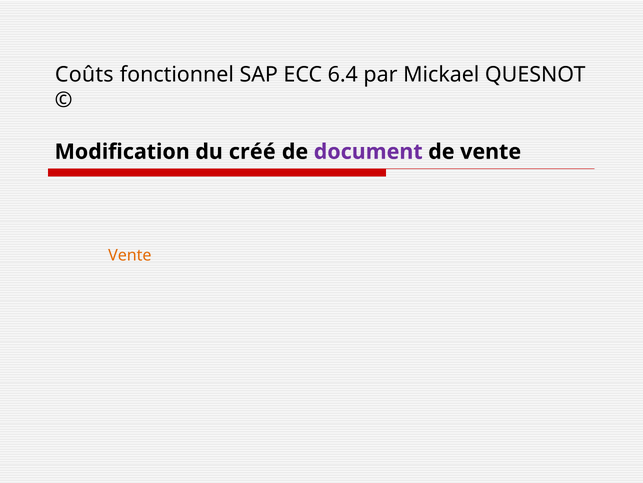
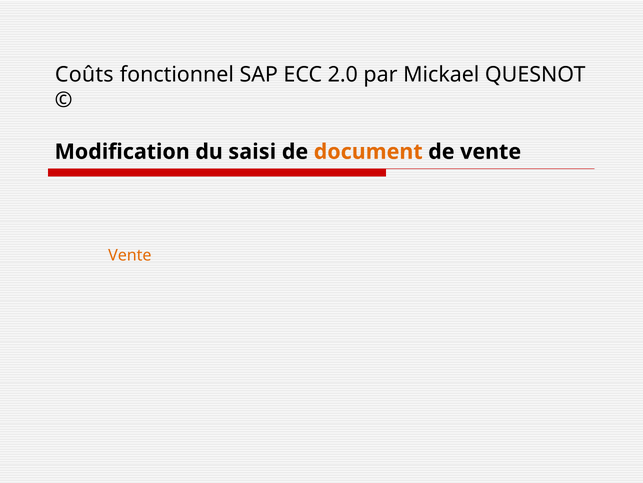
6.4: 6.4 -> 2.0
créé: créé -> saisi
document colour: purple -> orange
